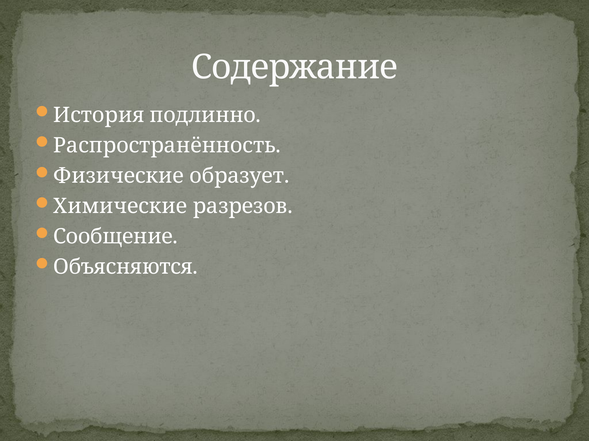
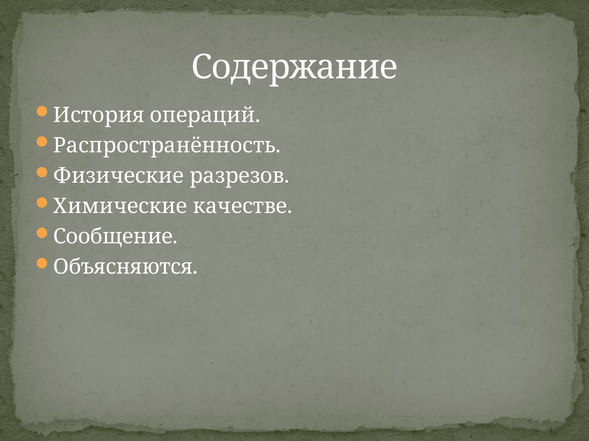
подлинно: подлинно -> операций
образует: образует -> разрезов
разрезов: разрезов -> качестве
